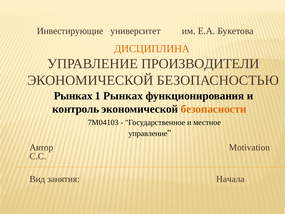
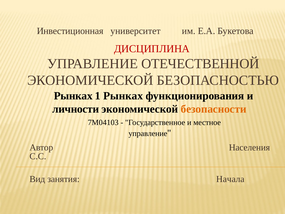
Инвестирующие: Инвестирующие -> Инвестиционная
ДИСЦИПЛИНА colour: orange -> red
ПРОИЗВОДИТЕЛИ: ПРОИЗВОДИТЕЛИ -> ОТЕЧЕСТВЕННОЙ
контроль: контроль -> личности
Motivation: Motivation -> Населения
